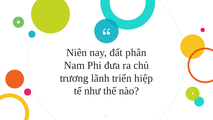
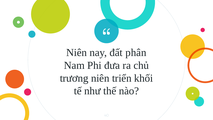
trương lãnh: lãnh -> niên
hiệp: hiệp -> khối
